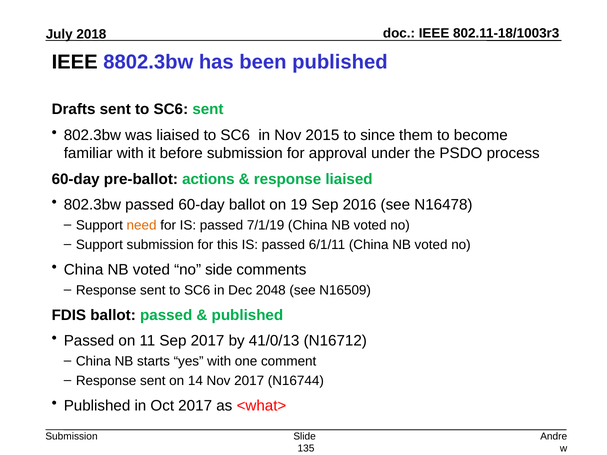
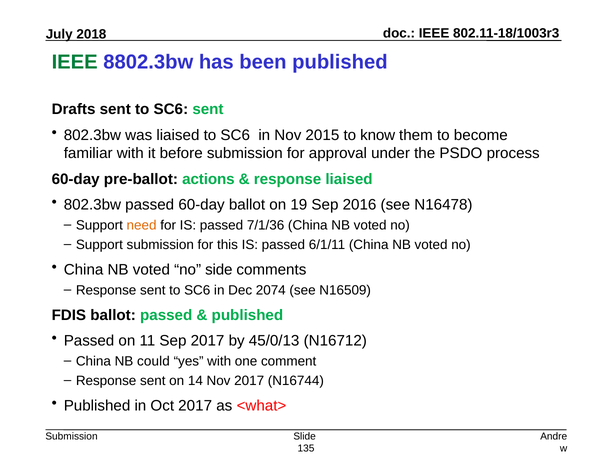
IEEE at (75, 62) colour: black -> green
since: since -> know
7/1/19: 7/1/19 -> 7/1/36
2048: 2048 -> 2074
41/0/13: 41/0/13 -> 45/0/13
starts: starts -> could
